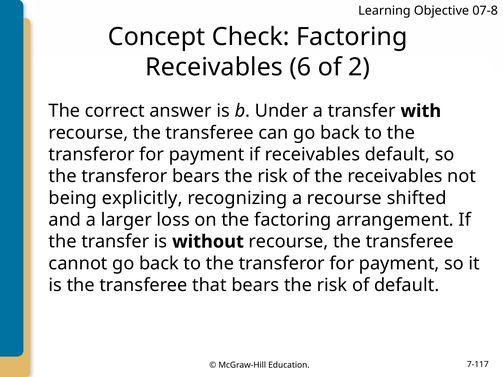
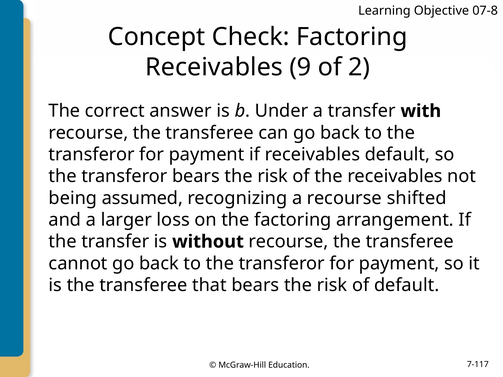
6: 6 -> 9
explicitly: explicitly -> assumed
